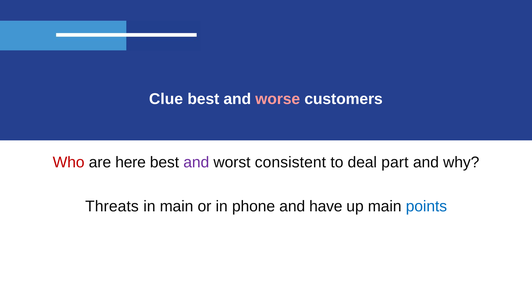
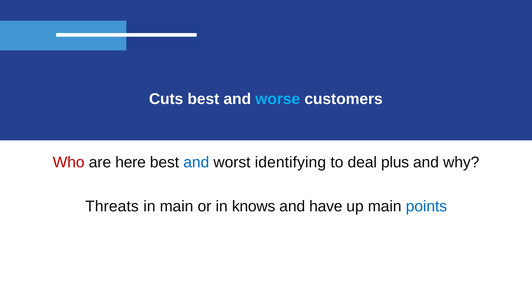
Clue: Clue -> Cuts
worse colour: pink -> light blue
and at (196, 162) colour: purple -> blue
consistent: consistent -> identifying
part: part -> plus
phone: phone -> knows
